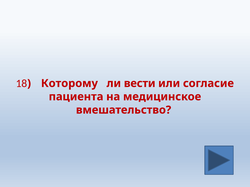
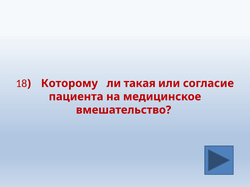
вести: вести -> такая
